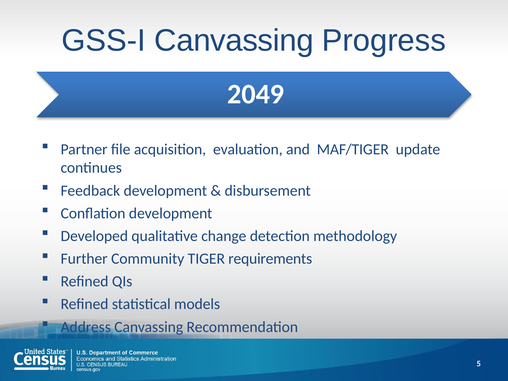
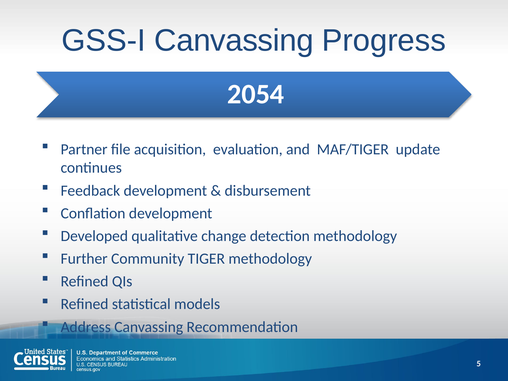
2049: 2049 -> 2054
TIGER requirements: requirements -> methodology
